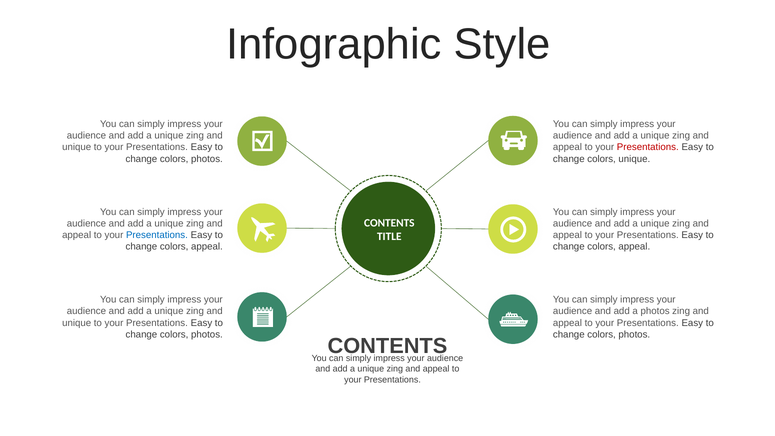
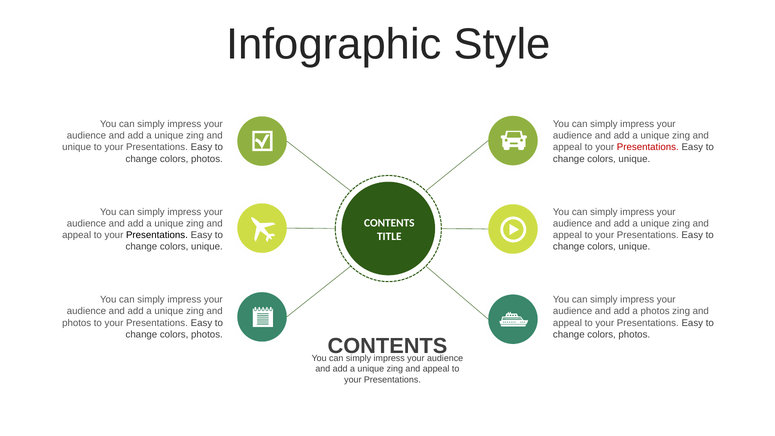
Presentations at (157, 235) colour: blue -> black
appeal at (207, 247): appeal -> unique
appeal at (634, 247): appeal -> unique
unique at (77, 323): unique -> photos
